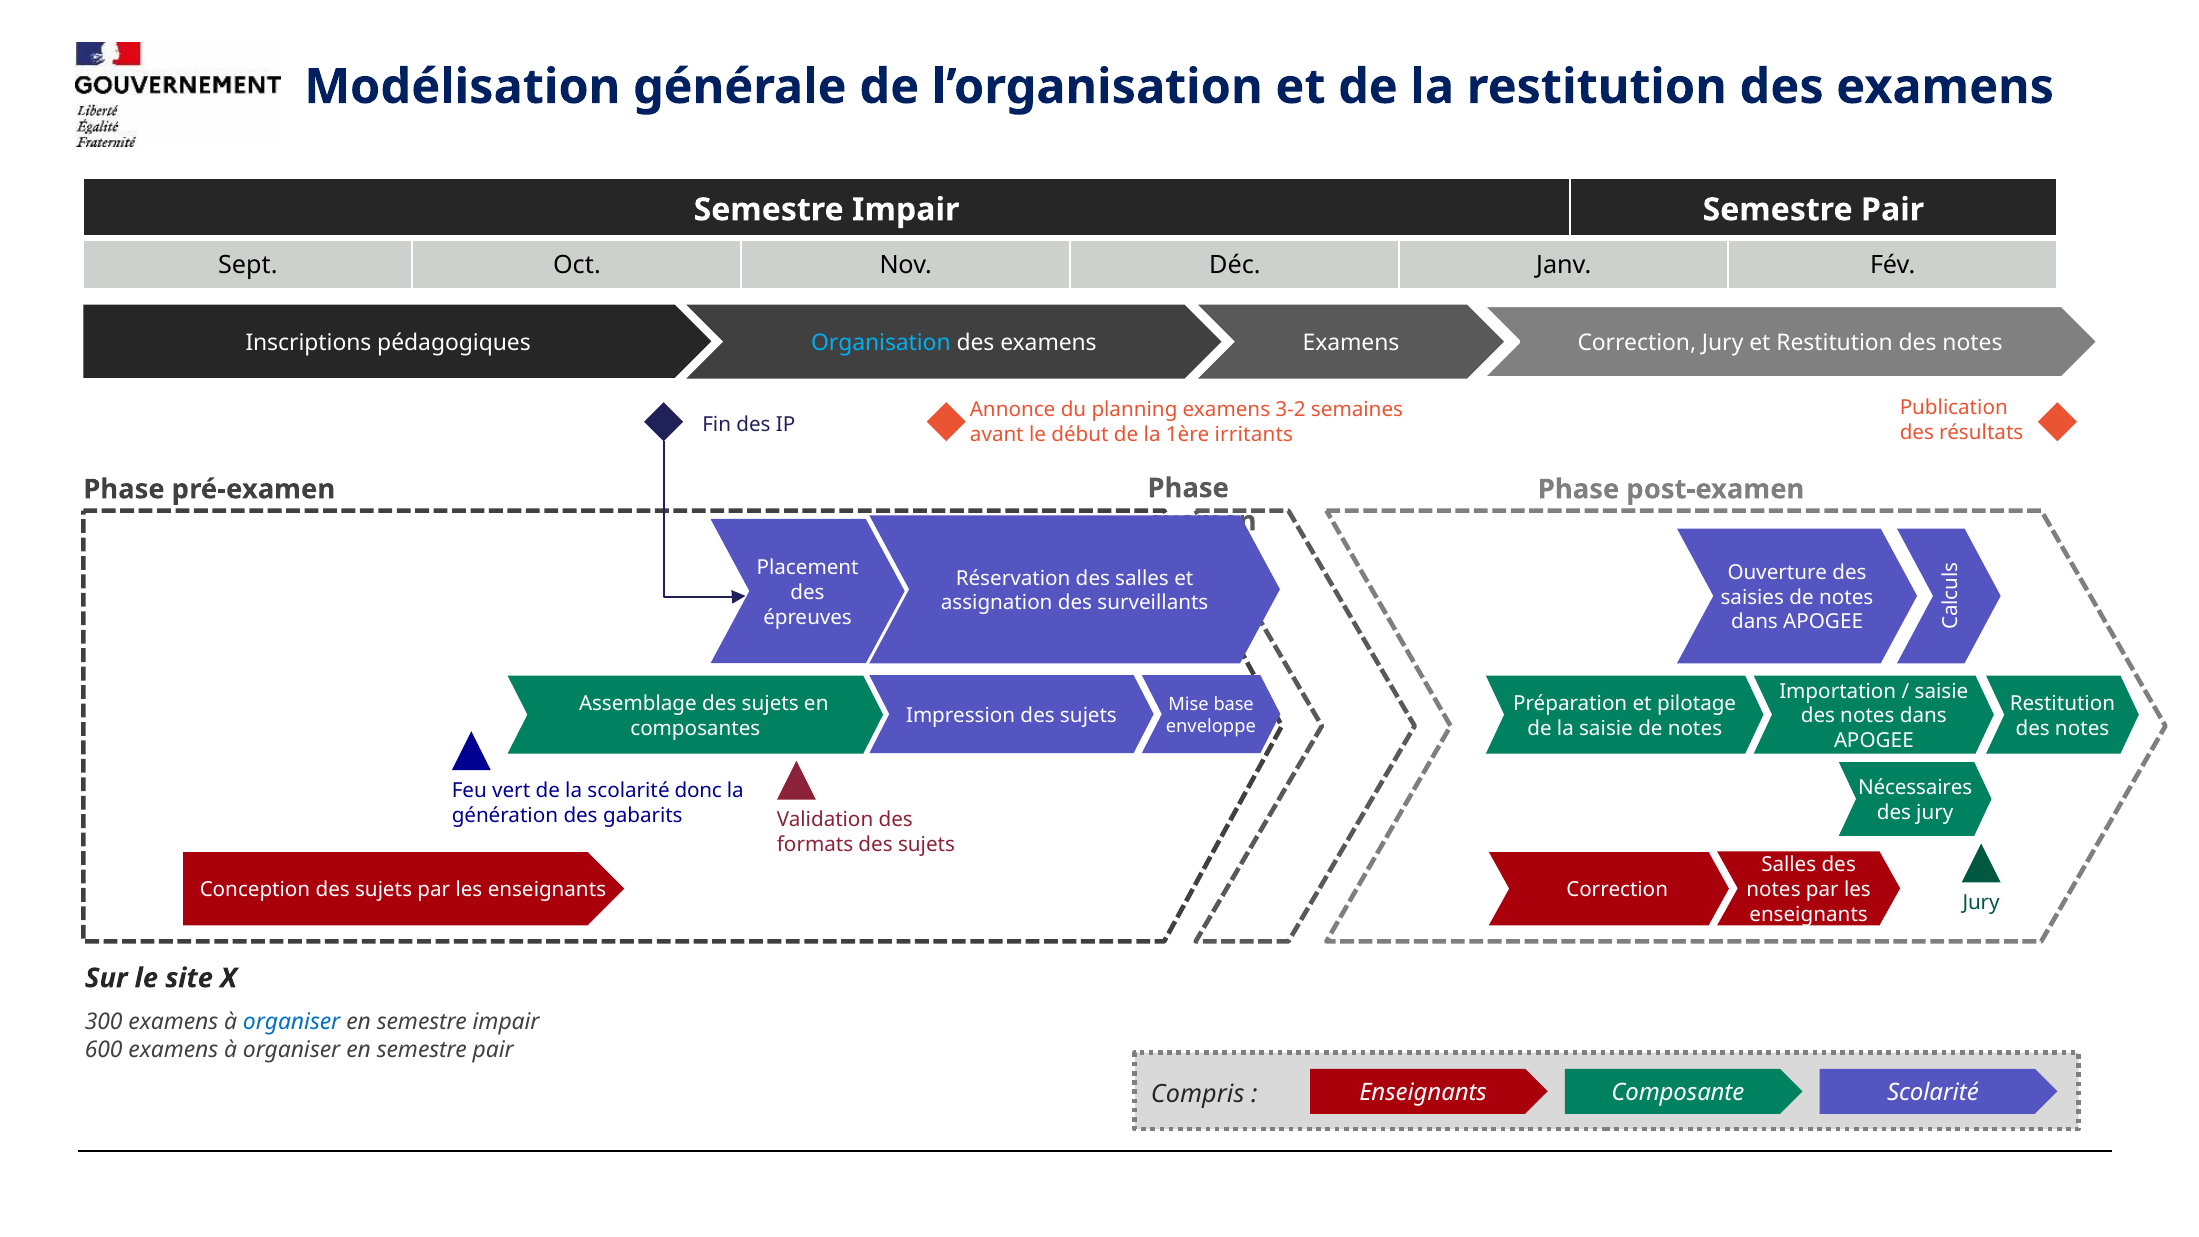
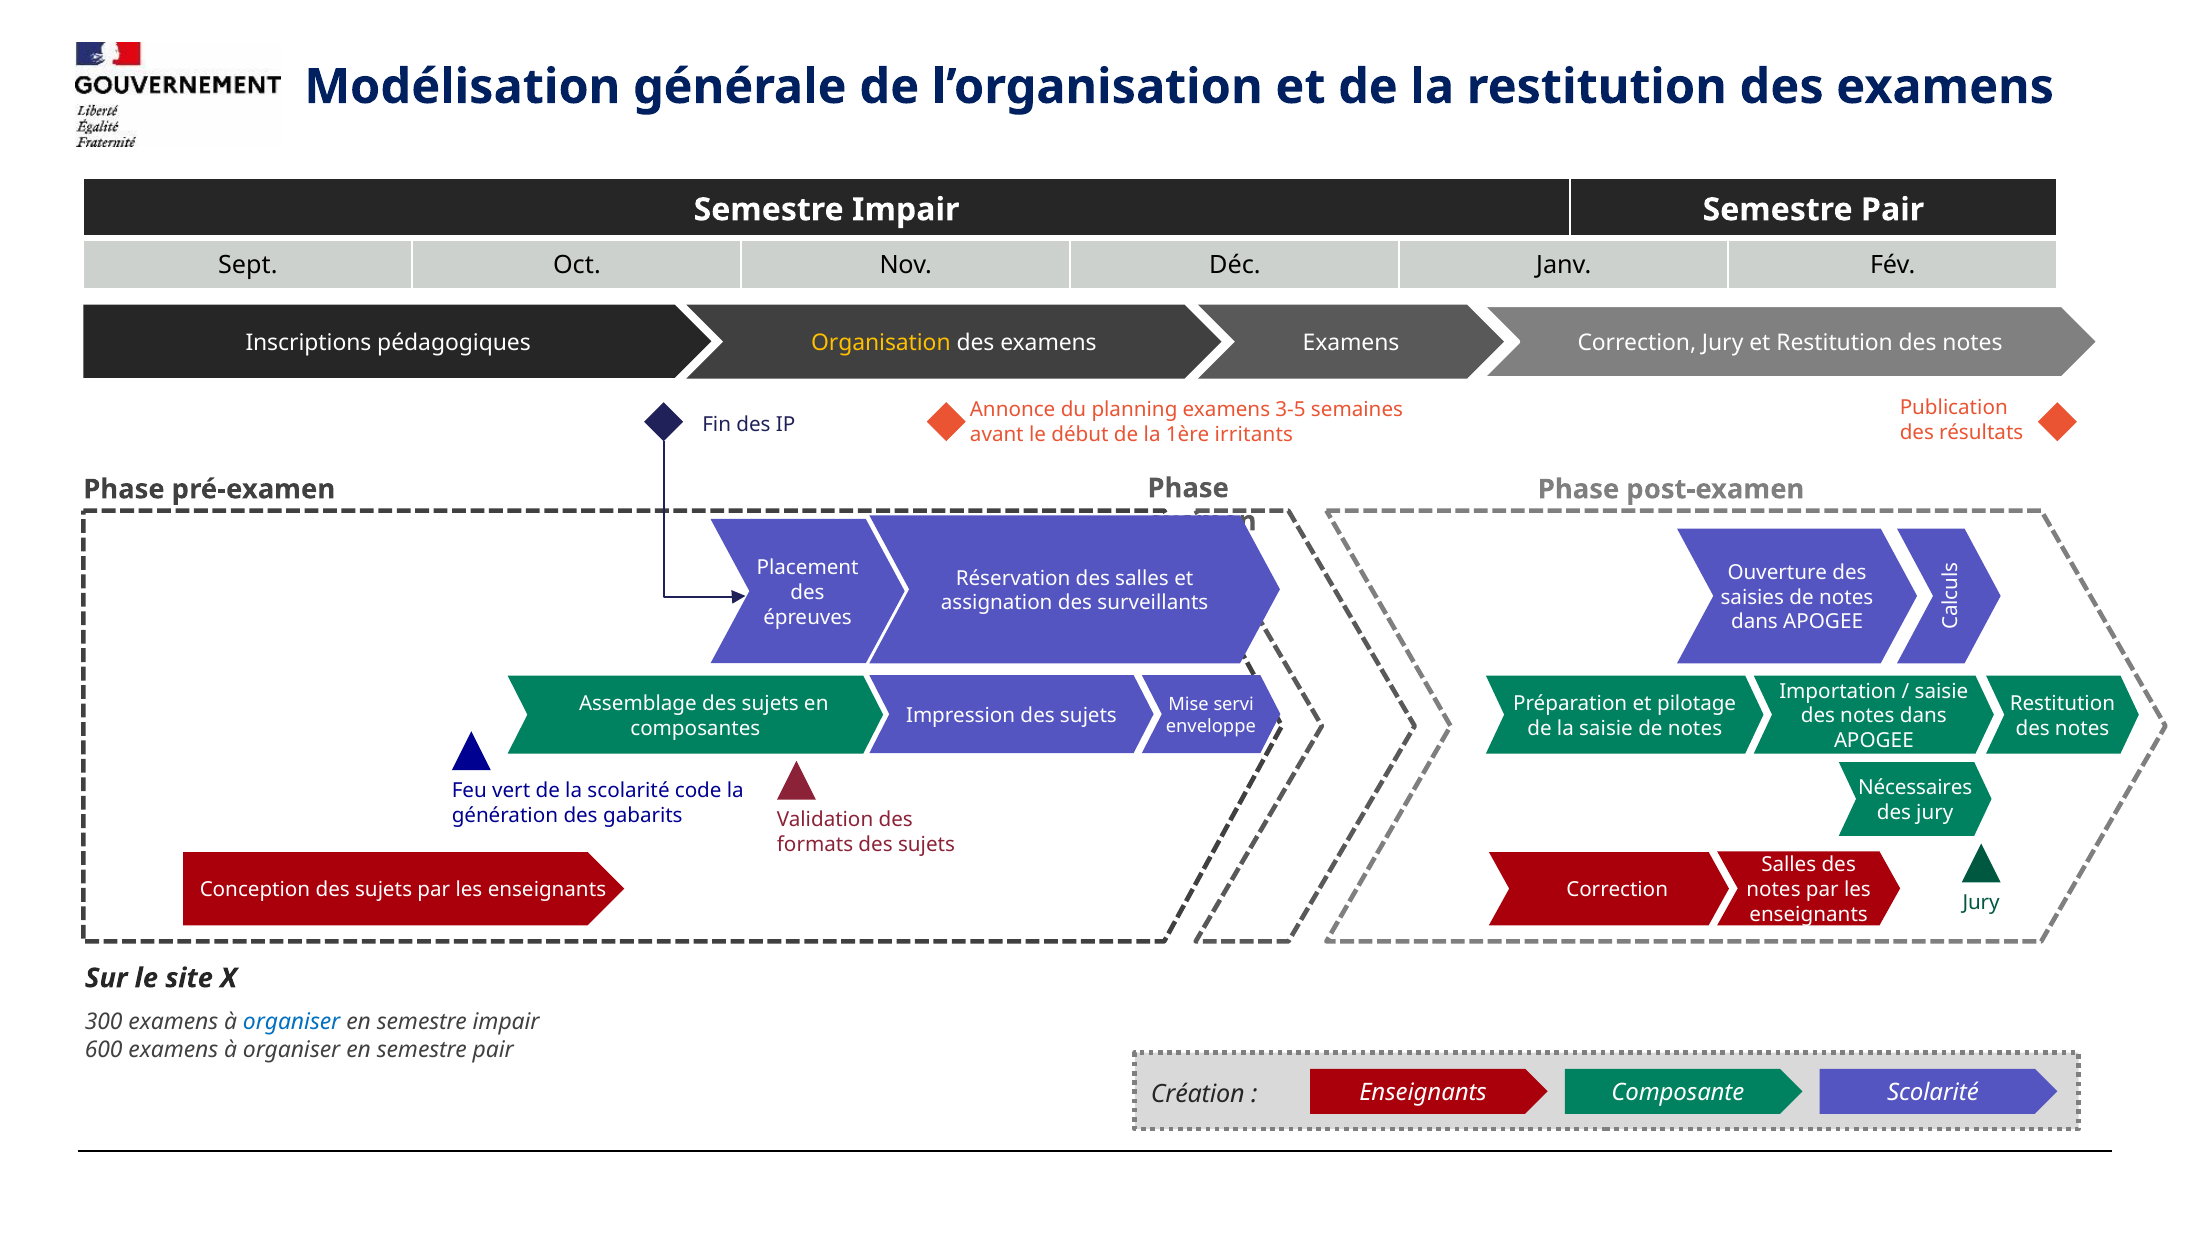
Organisation colour: light blue -> yellow
3-2: 3-2 -> 3-5
base: base -> servi
donc: donc -> code
Compris: Compris -> Création
